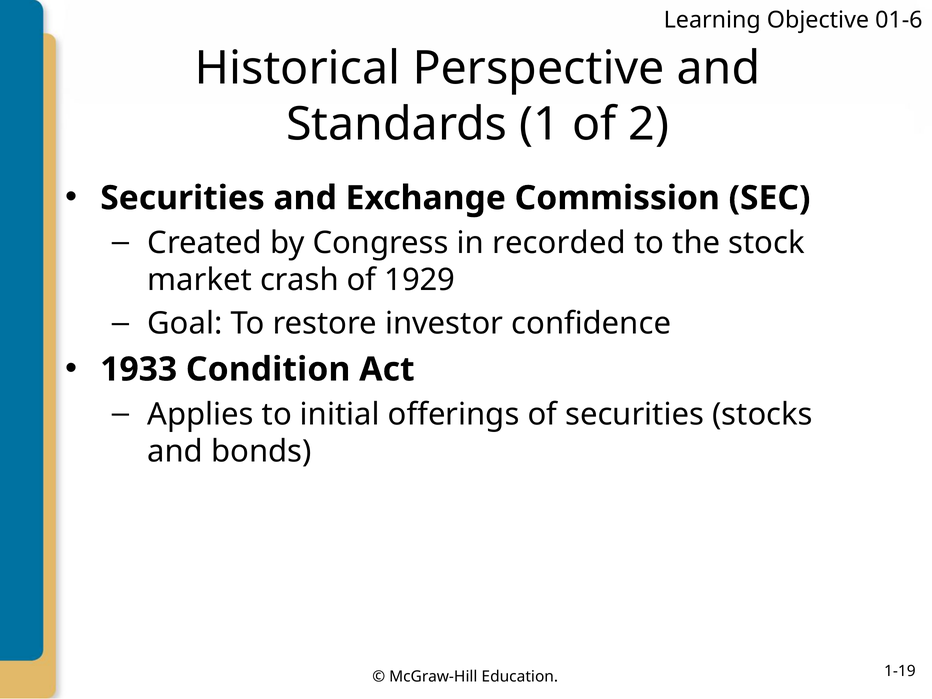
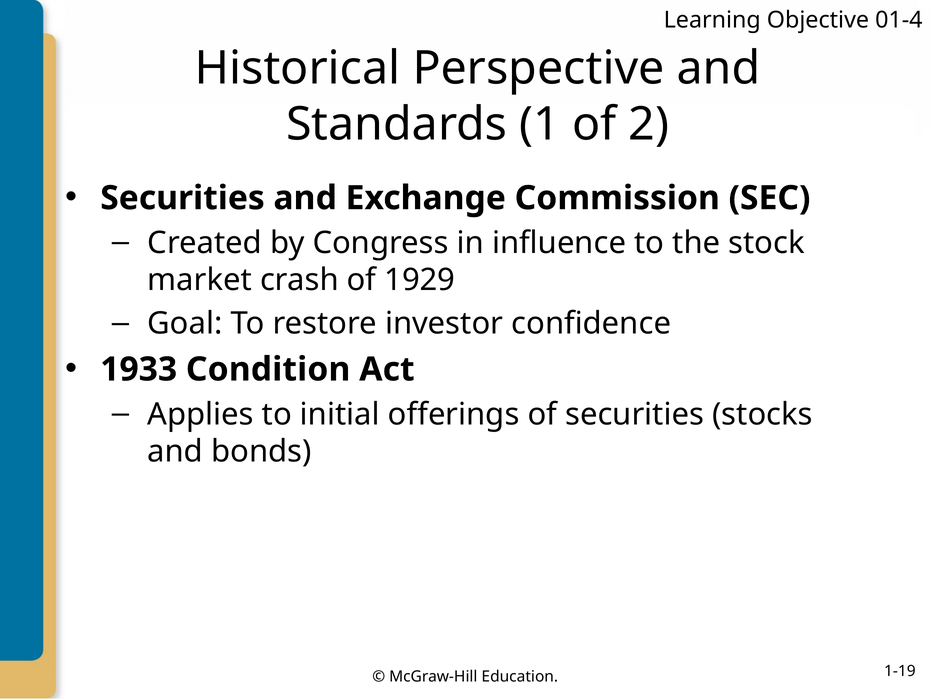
01-6: 01-6 -> 01-4
recorded: recorded -> influence
